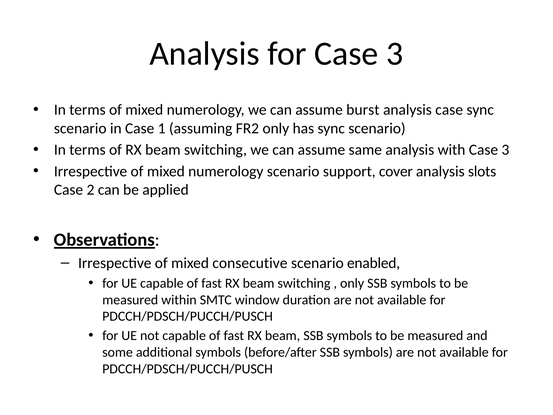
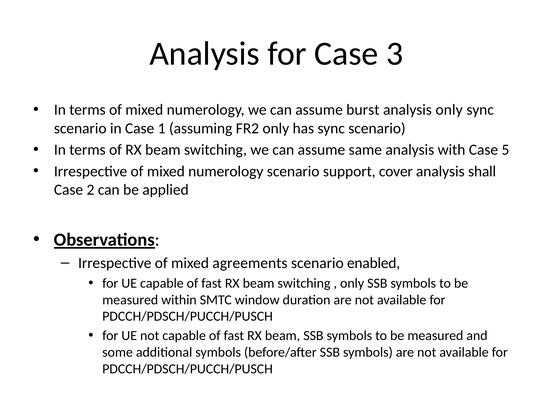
analysis case: case -> only
with Case 3: 3 -> 5
slots: slots -> shall
consecutive: consecutive -> agreements
